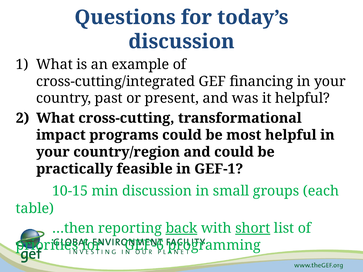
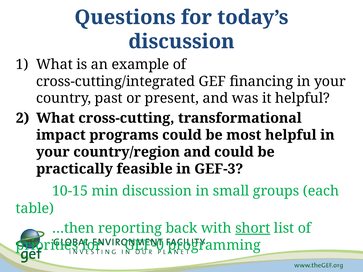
GEF-1: GEF-1 -> GEF-3
back underline: present -> none
GEF-6: GEF-6 -> GEF-0
